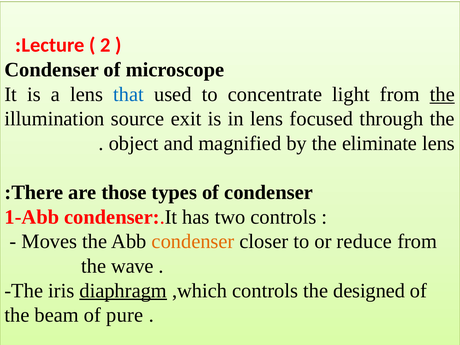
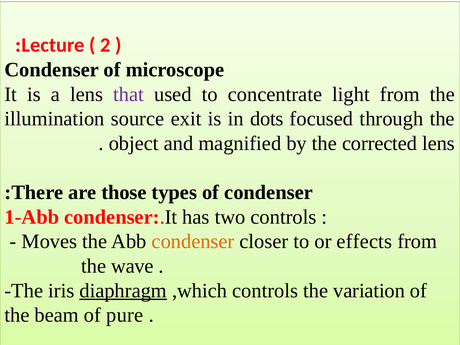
that colour: blue -> purple
the at (442, 94) underline: present -> none
in lens: lens -> dots
eliminate: eliminate -> corrected
reduce: reduce -> effects
designed: designed -> variation
